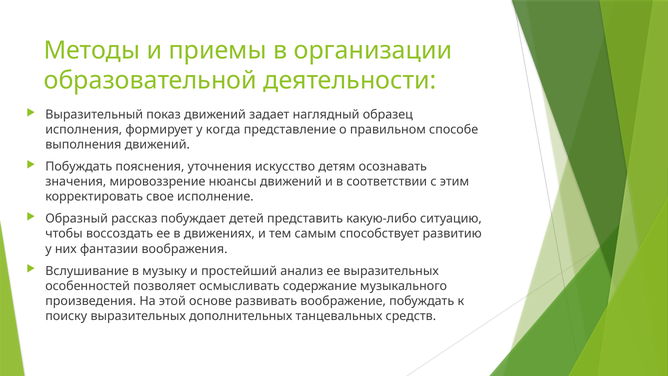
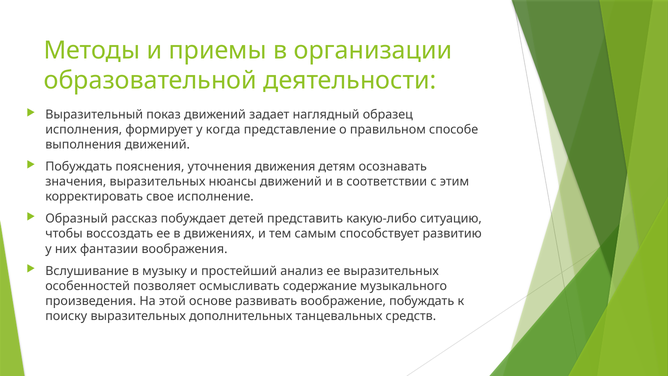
искусство: искусство -> движения
значения мировоззрение: мировоззрение -> выразительных
